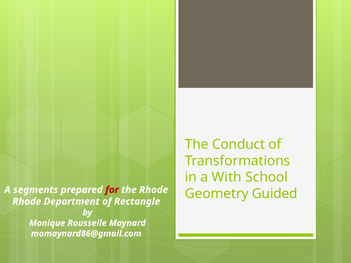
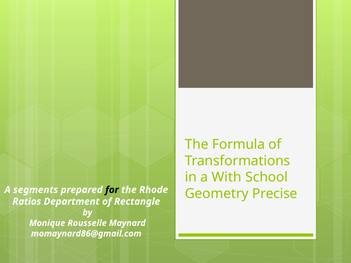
Conduct: Conduct -> Formula
for colour: red -> black
Guided: Guided -> Precise
Rhode at (27, 202): Rhode -> Ratios
